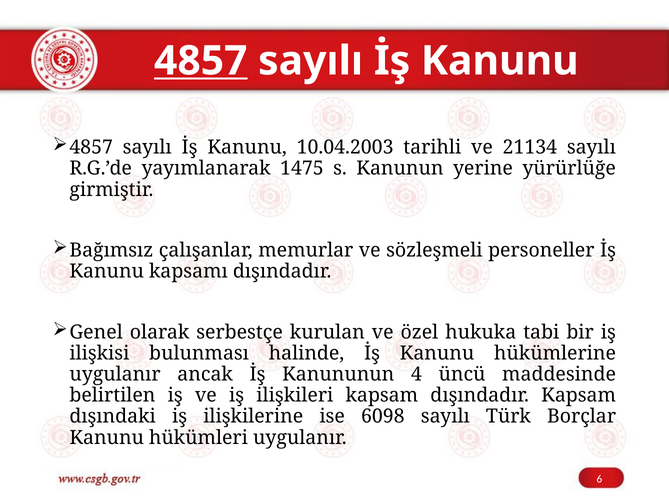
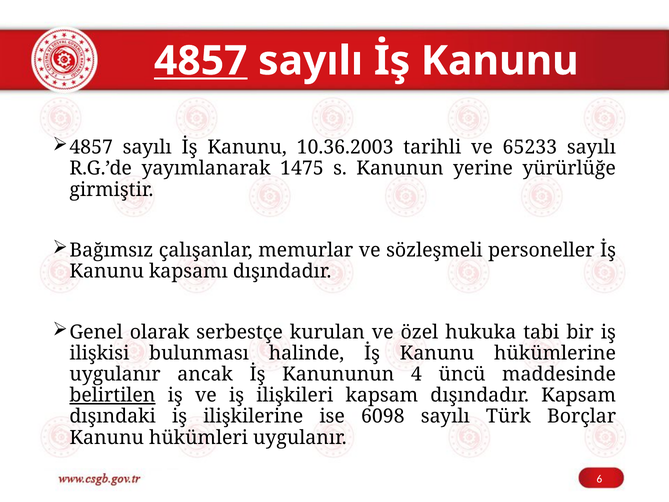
10.04.2003: 10.04.2003 -> 10.36.2003
21134: 21134 -> 65233
belirtilen underline: none -> present
